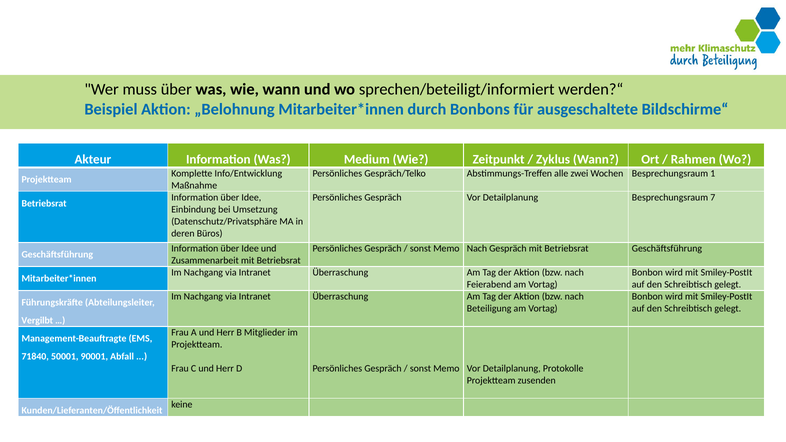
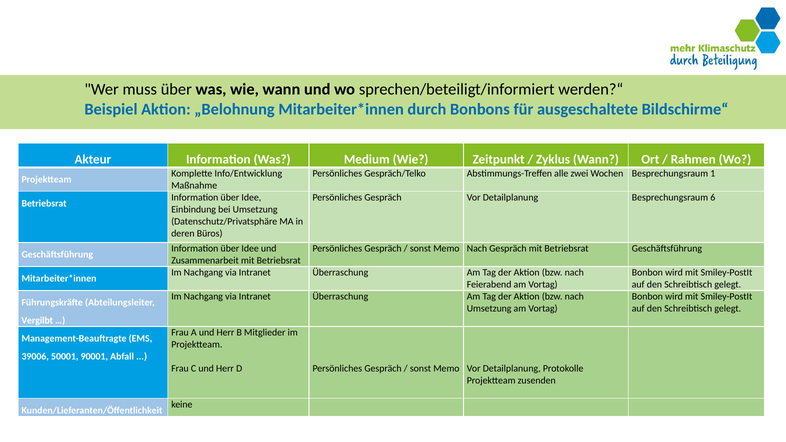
7: 7 -> 6
Beteiligung at (489, 309): Beteiligung -> Umsetzung
71840: 71840 -> 39006
